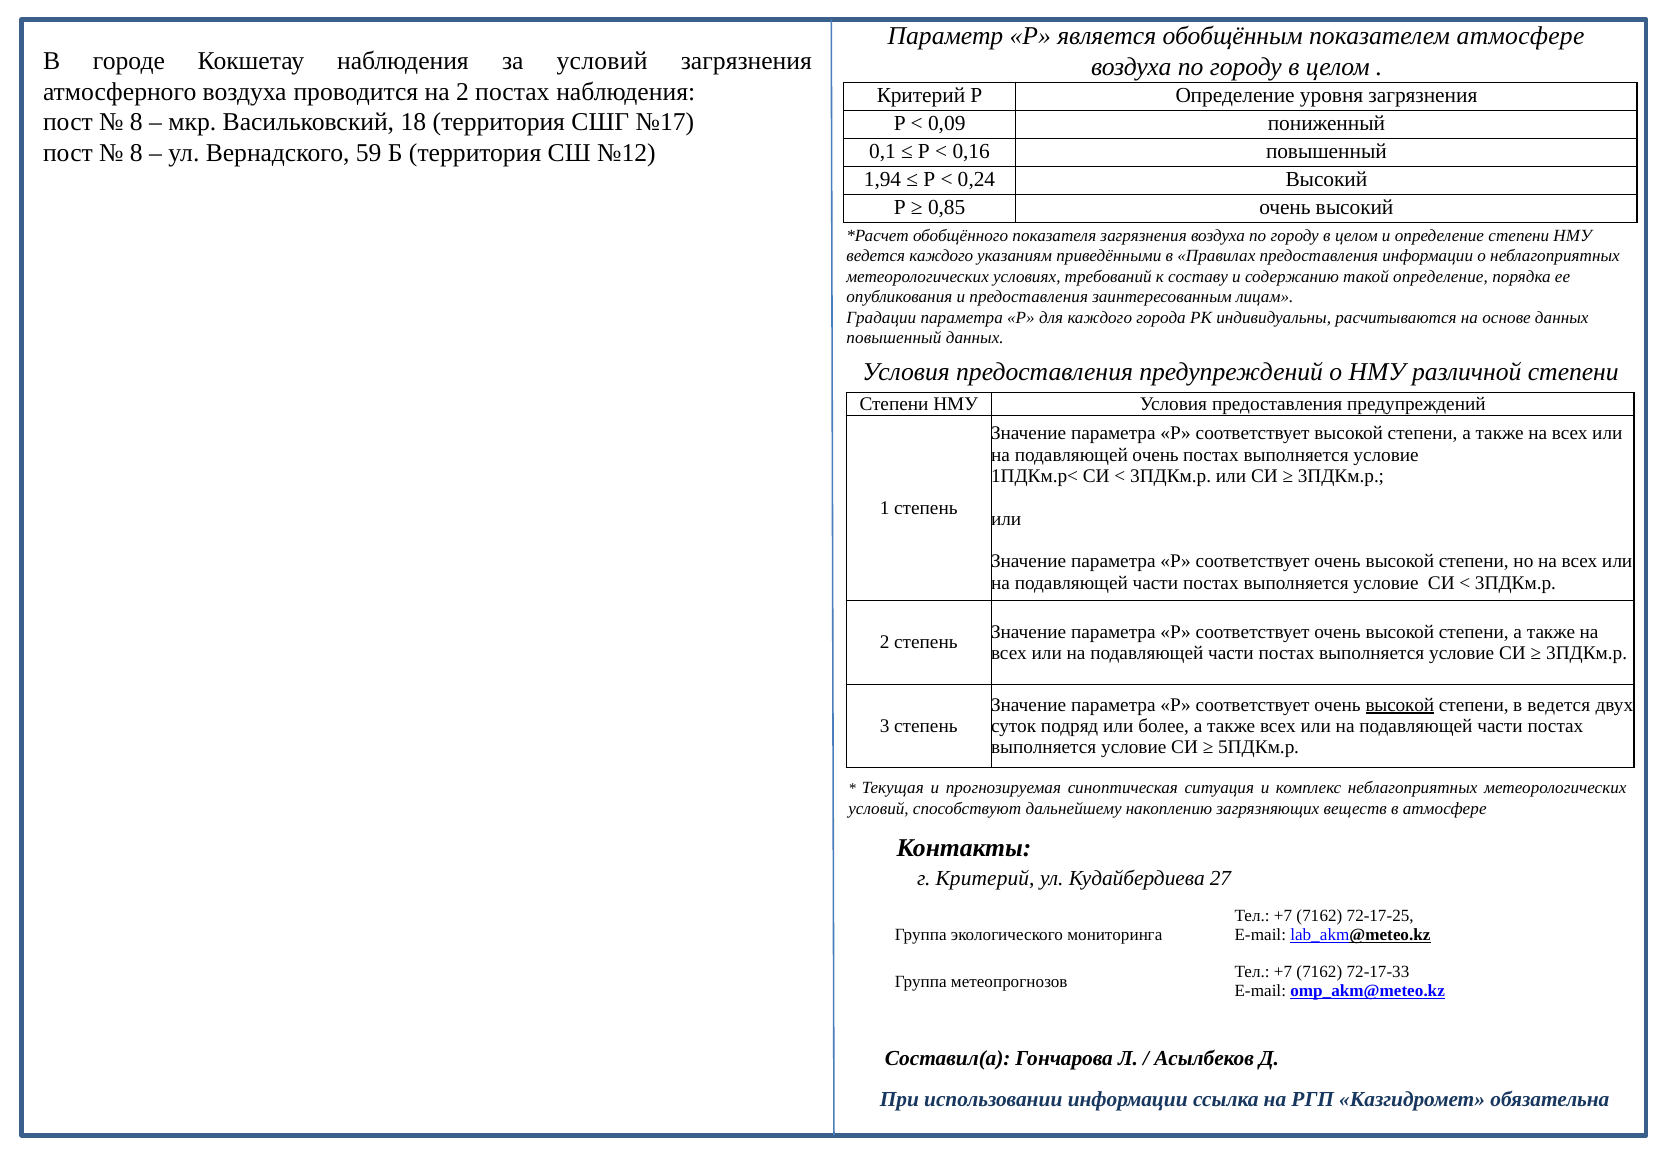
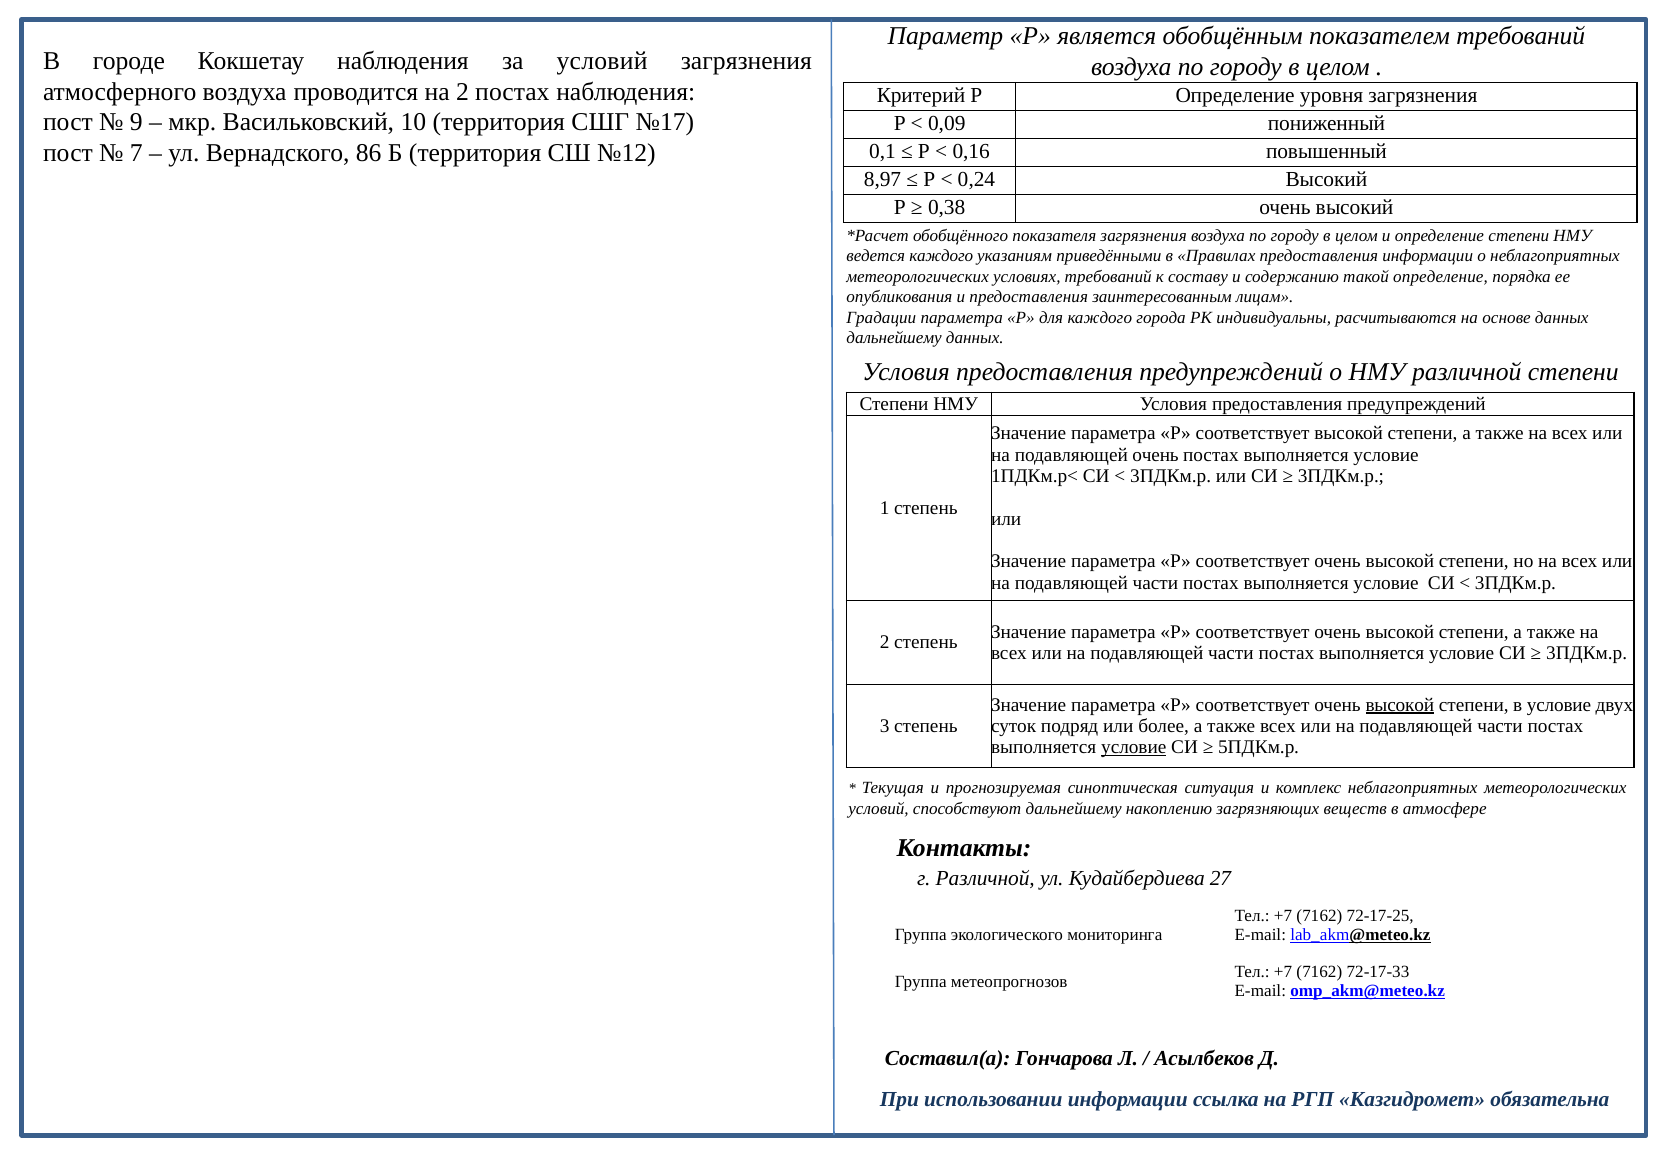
показателем атмосфере: атмосфере -> требований
8 at (136, 122): 8 -> 9
18: 18 -> 10
8 at (136, 153): 8 -> 7
59: 59 -> 86
1,94: 1,94 -> 8,97
0,85: 0,85 -> 0,38
повышенный at (894, 338): повышенный -> дальнейшему
в ведется: ведется -> условие
условие at (1134, 747) underline: none -> present
г Критерий: Критерий -> Различной
